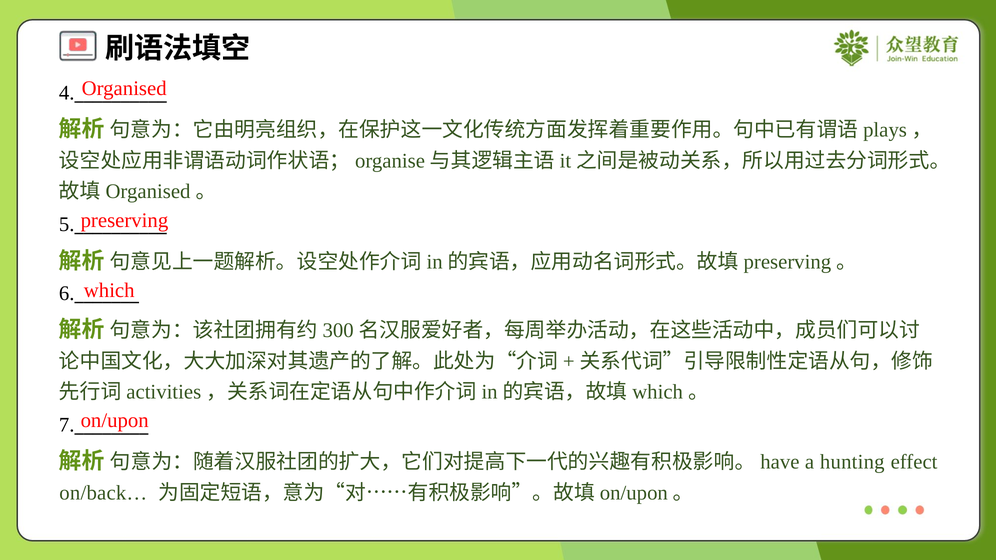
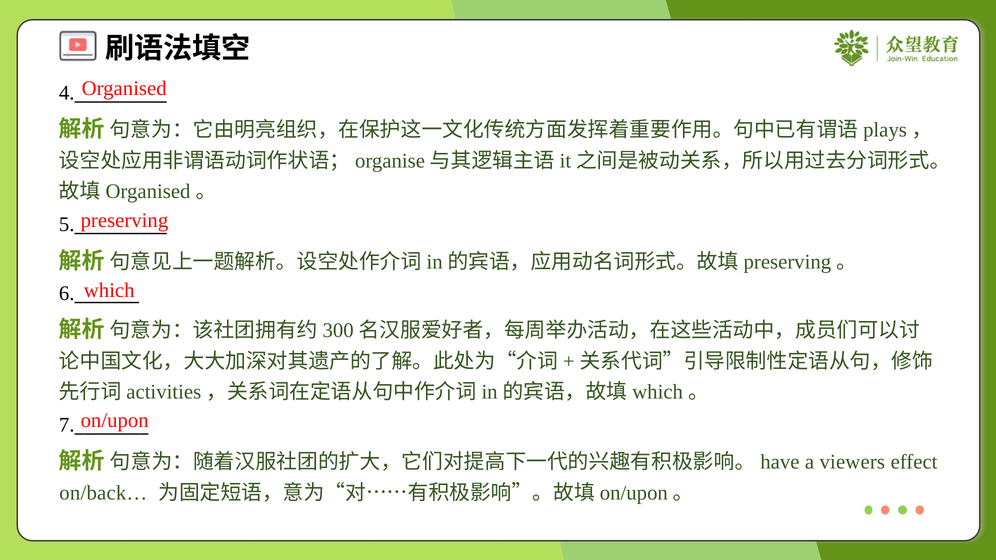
hunting: hunting -> viewers
